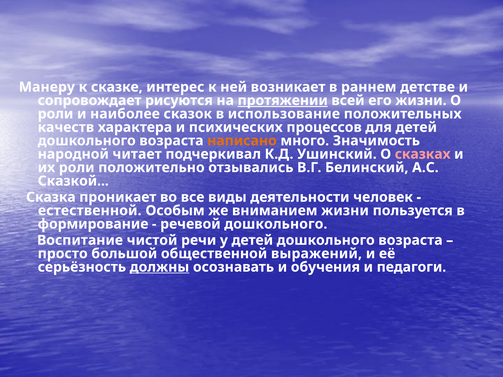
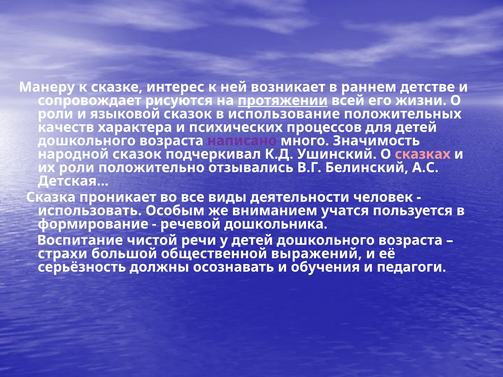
наиболее: наиболее -> языковой
написано colour: orange -> purple
народной читает: читает -> сказок
Сказкой: Сказкой -> Детская
естественной: естественной -> использовать
вниманием жизни: жизни -> учатся
речевой дошкольного: дошкольного -> дошкольника
просто: просто -> страхи
должны underline: present -> none
